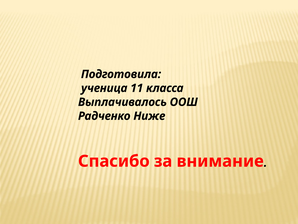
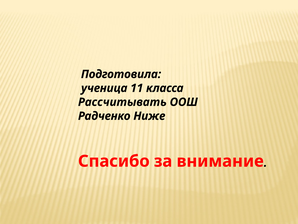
Выплачивалось: Выплачивалось -> Рассчитывать
